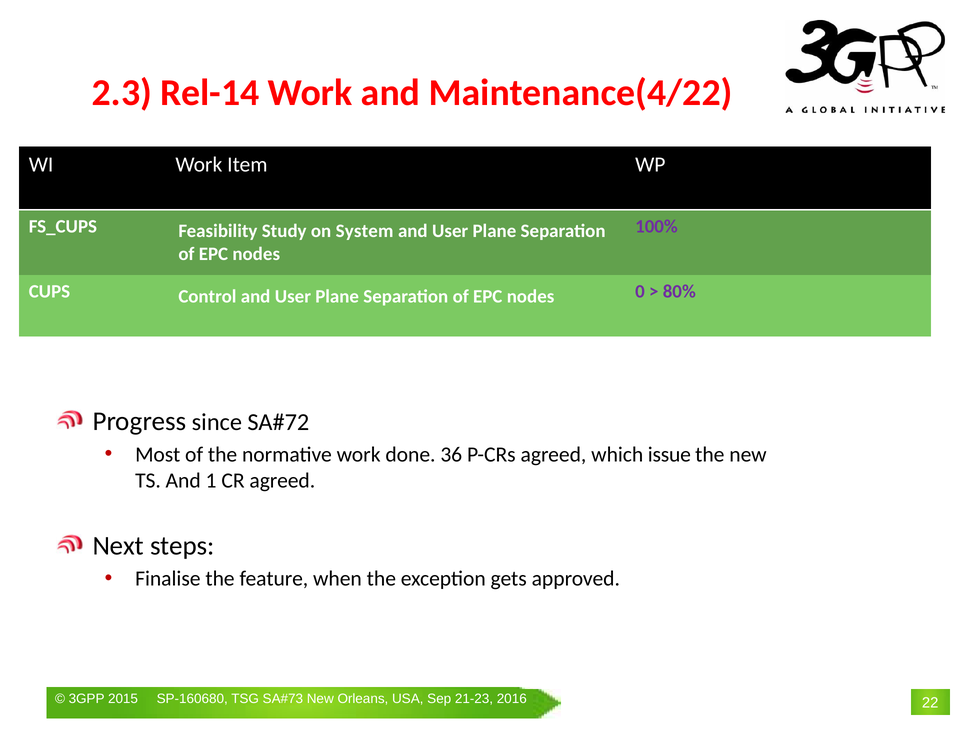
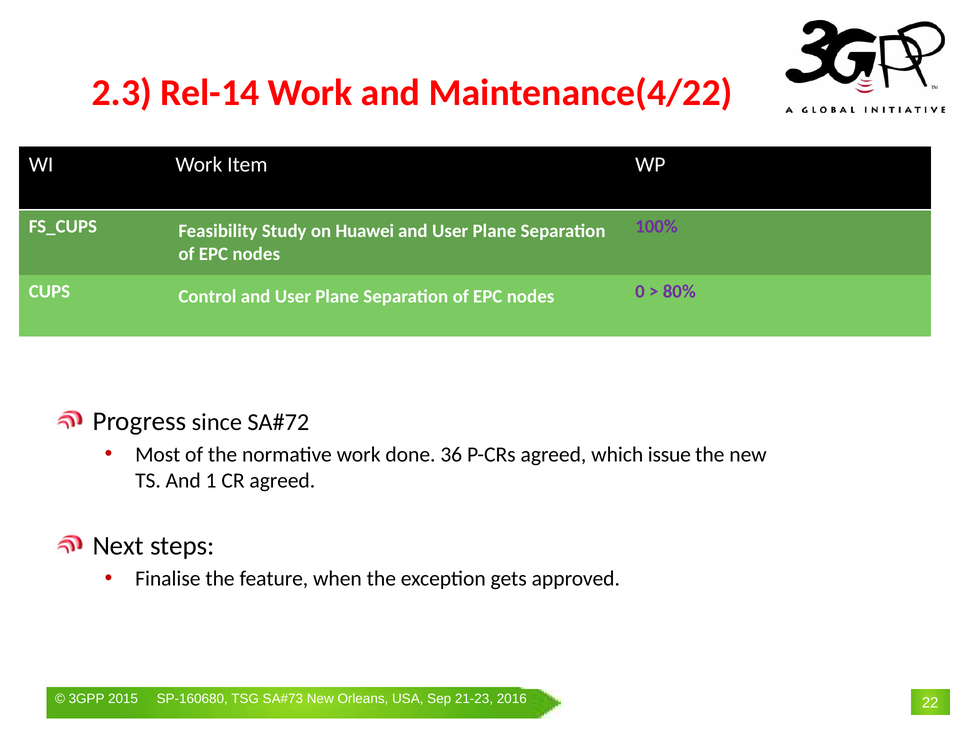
System: System -> Huawei
